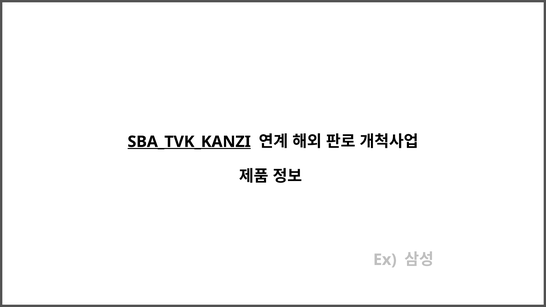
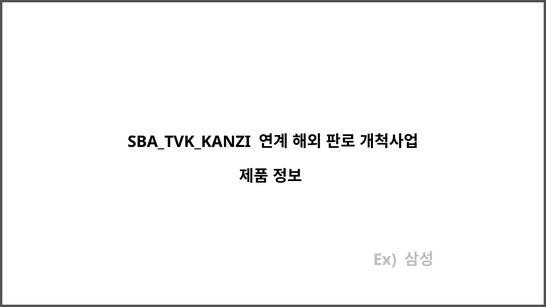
SBA_TVK_KANZI underline: present -> none
